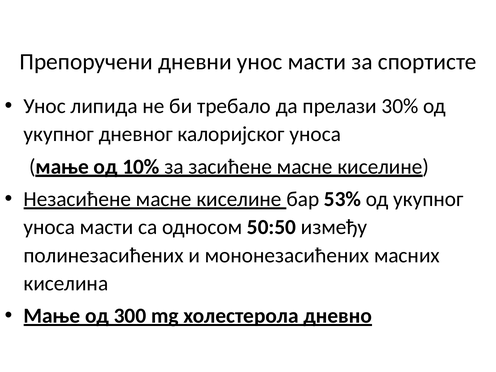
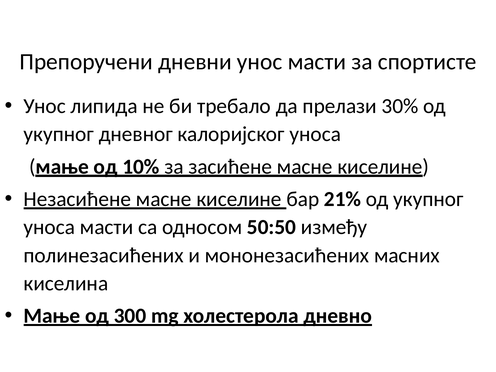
53%: 53% -> 21%
